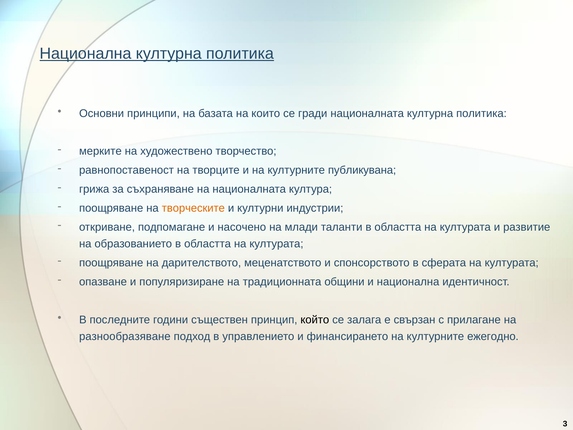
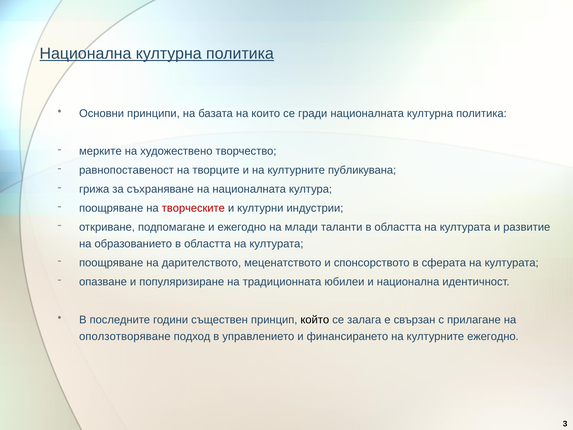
творческите colour: orange -> red
и насочено: насочено -> ежегодно
общини: общини -> юбилеи
разнообразяване: разнообразяване -> оползотворяване
